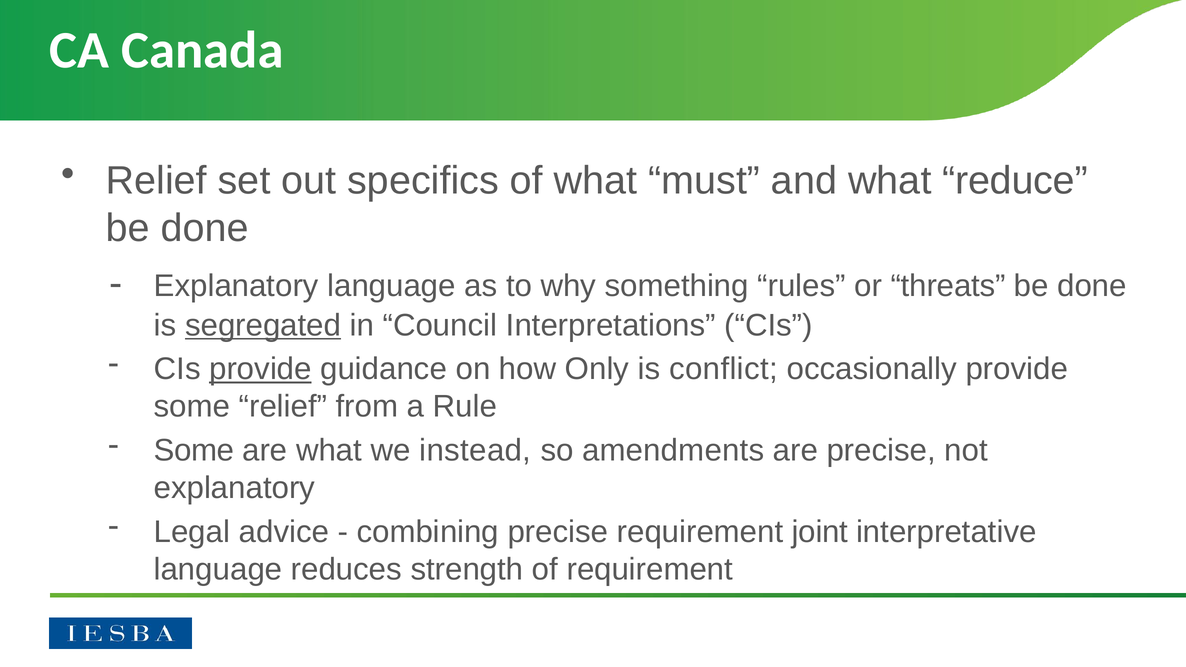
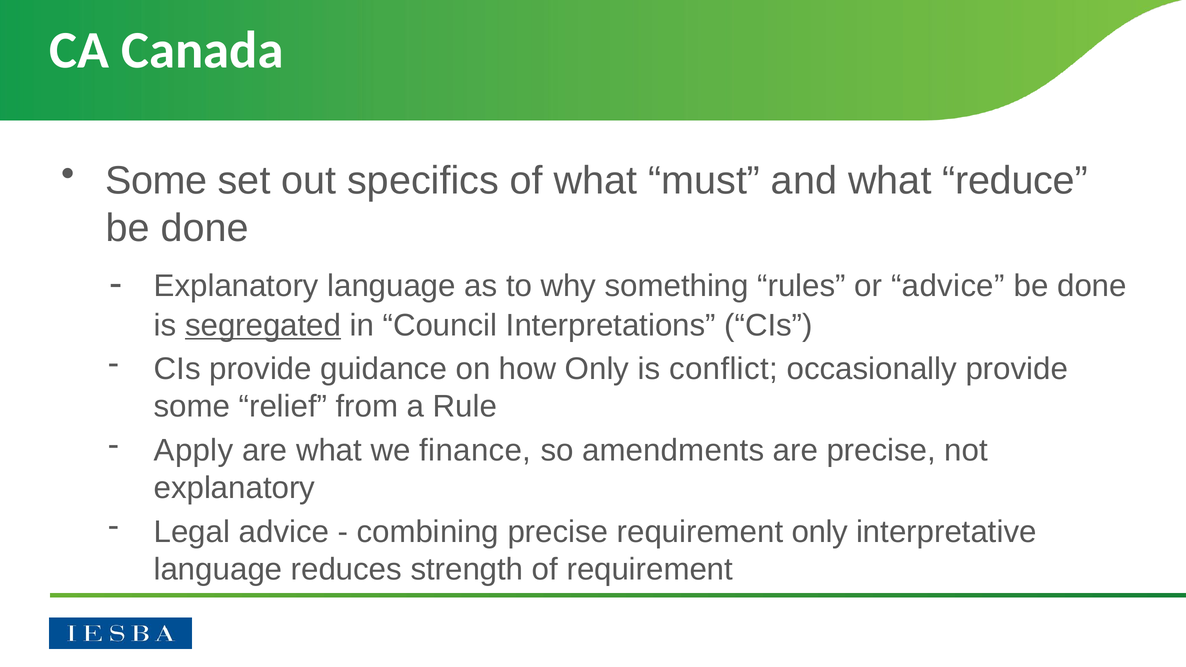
Relief at (156, 181): Relief -> Some
or threats: threats -> advice
provide at (260, 369) underline: present -> none
Some at (194, 450): Some -> Apply
instead: instead -> finance
requirement joint: joint -> only
